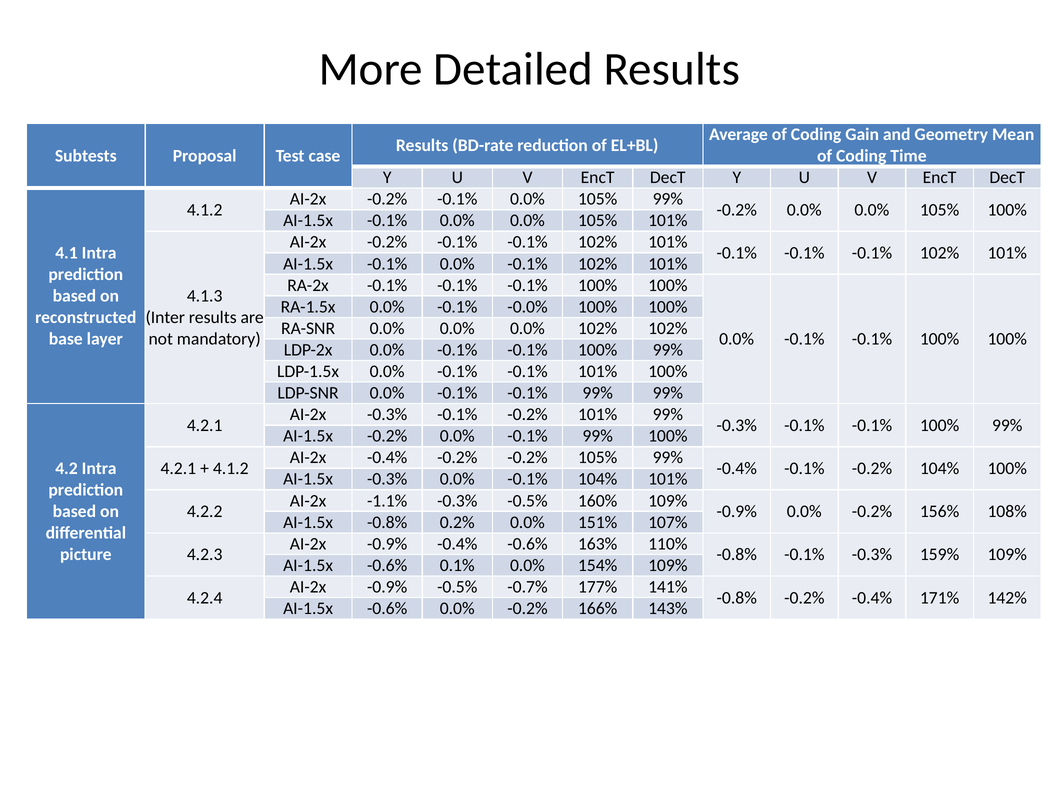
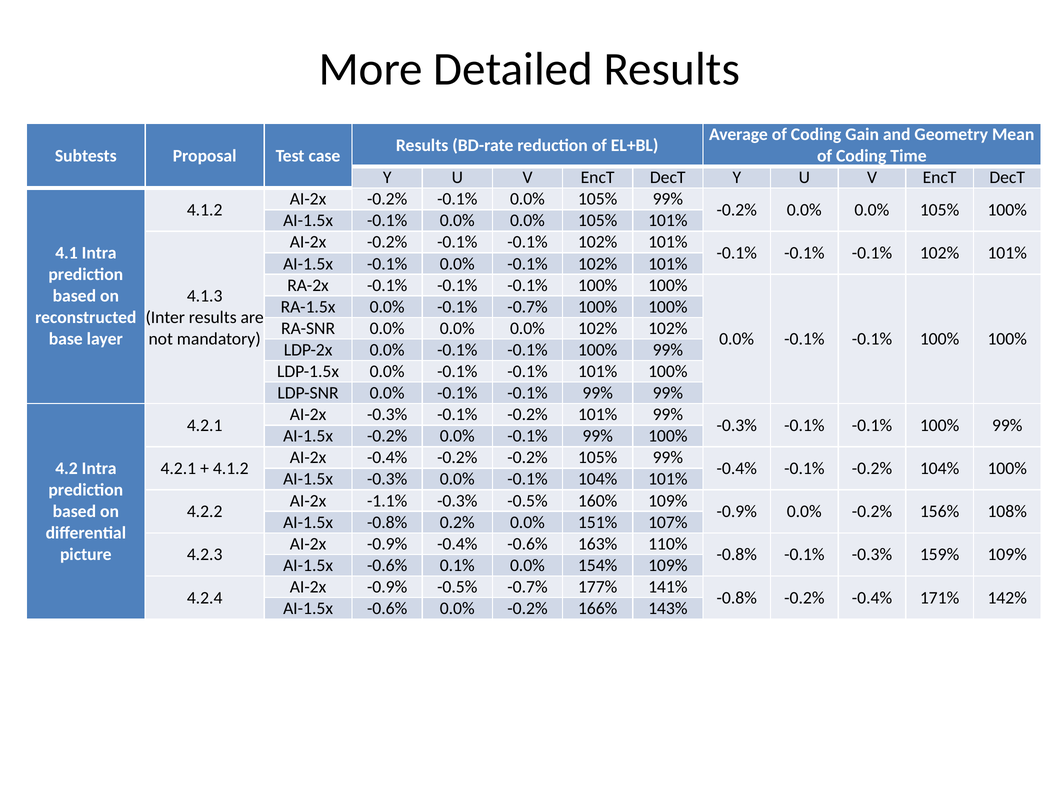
-0.1% -0.0%: -0.0% -> -0.7%
